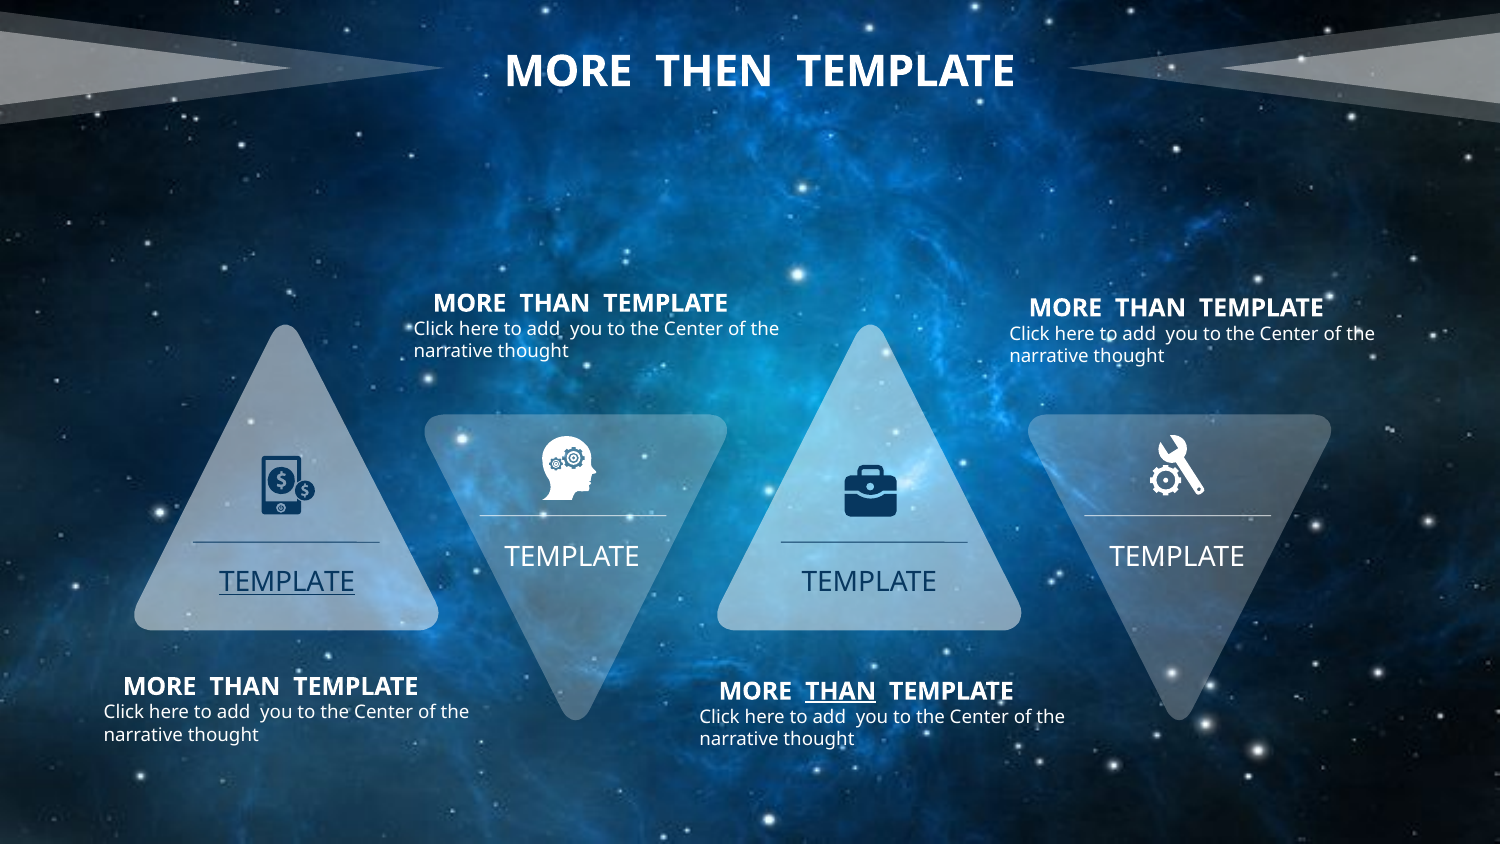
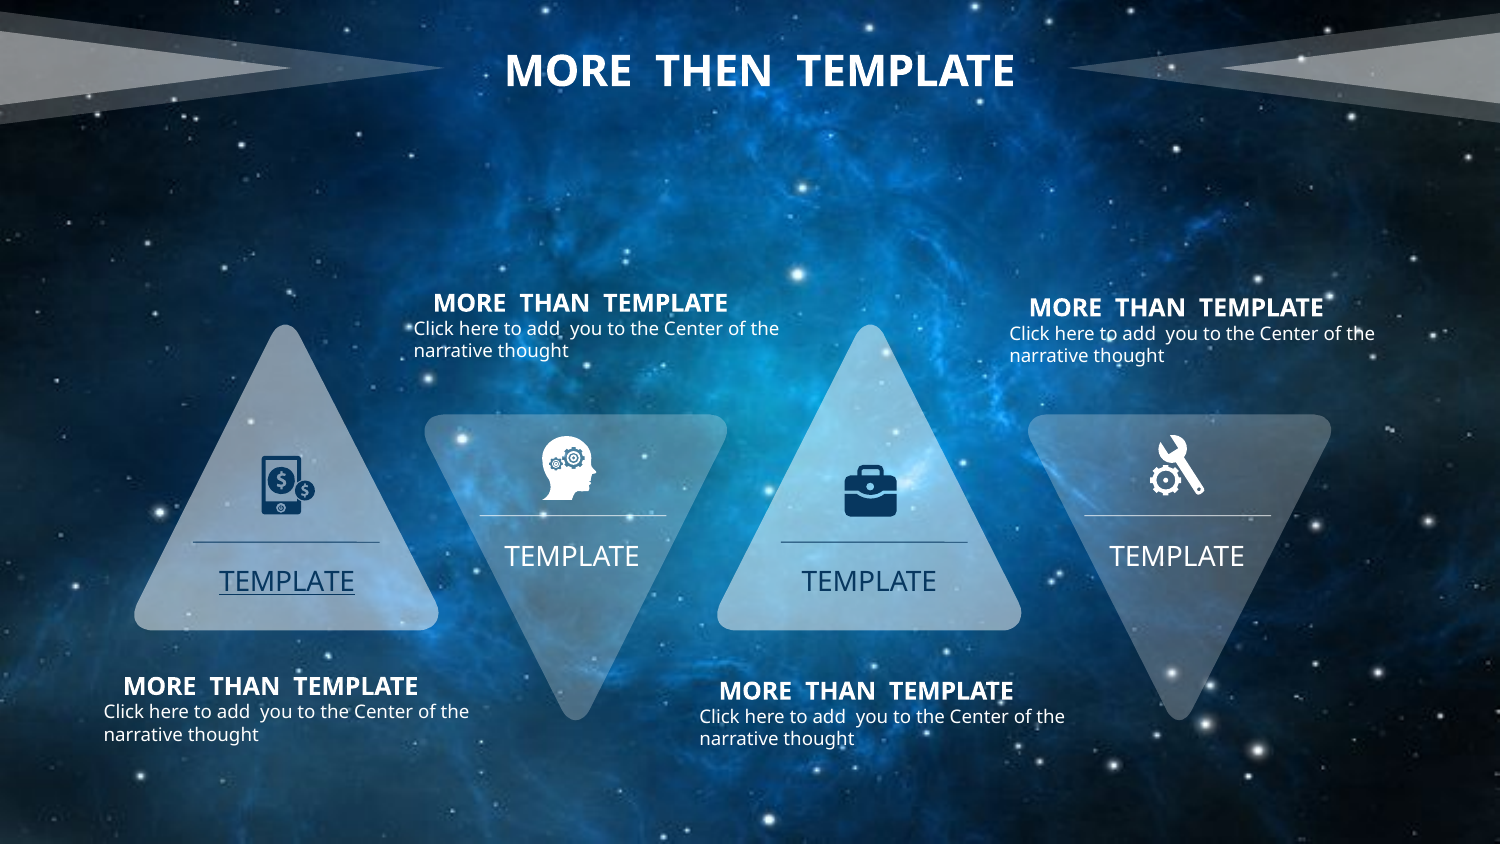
THAN at (841, 691) underline: present -> none
